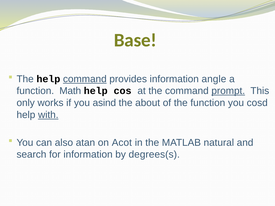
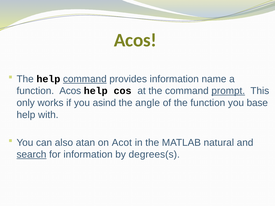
Base at (135, 40): Base -> Acos
angle: angle -> name
function Math: Math -> Acos
about: about -> angle
cosd: cosd -> base
with underline: present -> none
search underline: none -> present
